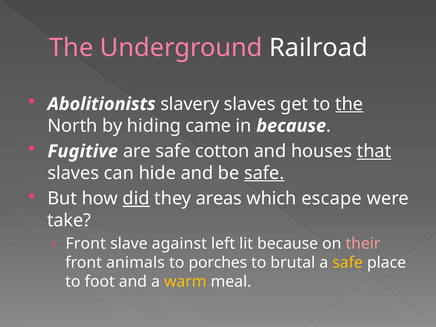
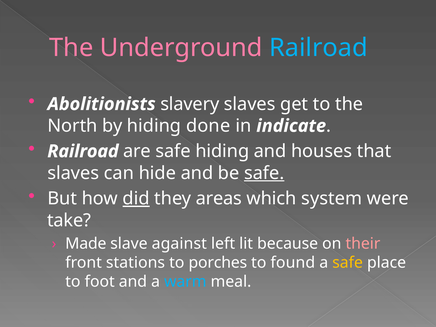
Railroad at (318, 48) colour: white -> light blue
the at (349, 104) underline: present -> none
came: came -> done
in because: because -> indicate
Fugitive at (83, 151): Fugitive -> Railroad
safe cotton: cotton -> hiding
that underline: present -> none
escape: escape -> system
Front at (86, 244): Front -> Made
animals: animals -> stations
brutal: brutal -> found
warm colour: yellow -> light blue
